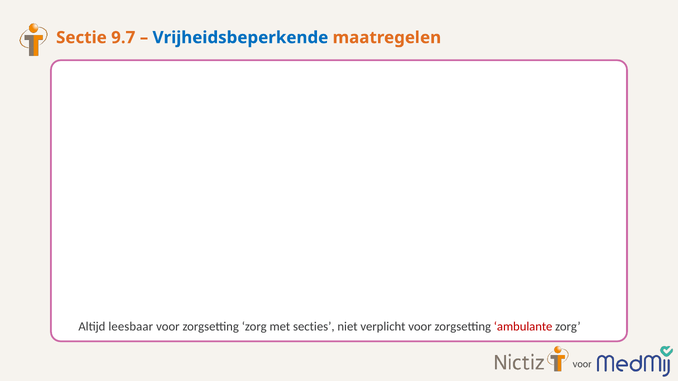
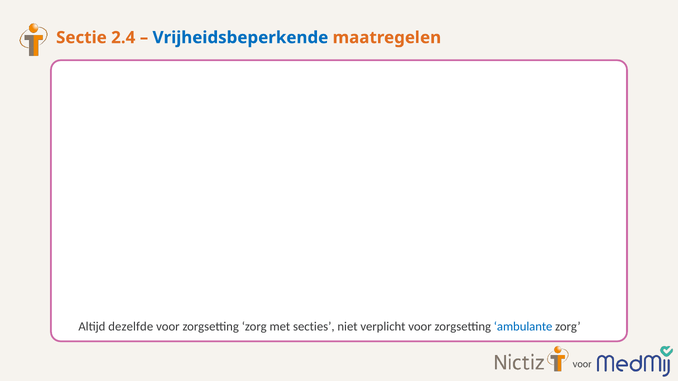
9.7: 9.7 -> 2.4
leesbaar: leesbaar -> dezelfde
ambulante colour: red -> blue
